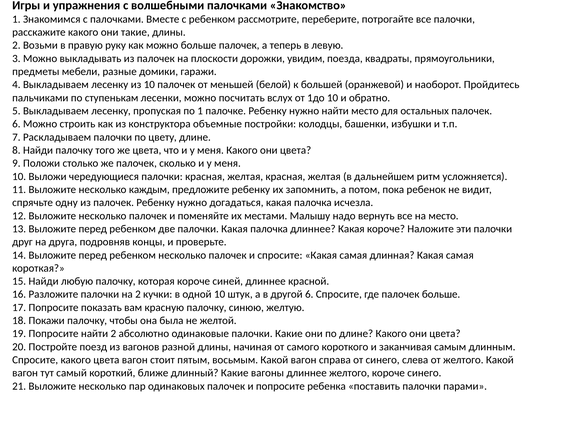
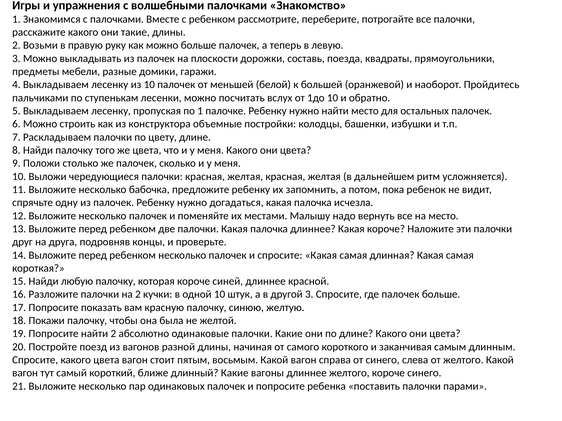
увидим: увидим -> составь
каждым: каждым -> бабочка
другой 6: 6 -> 3
